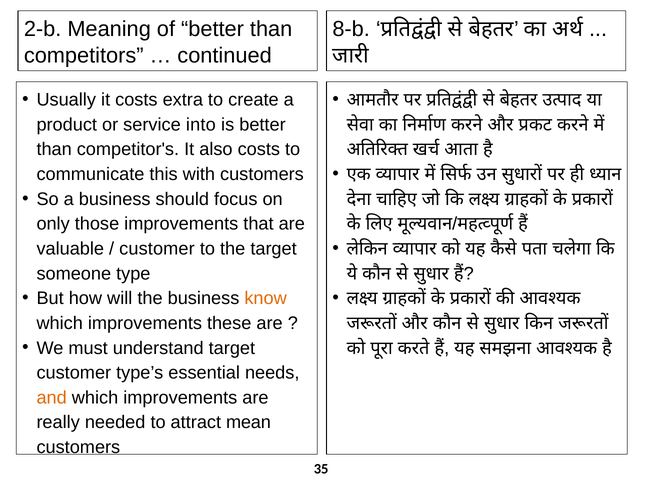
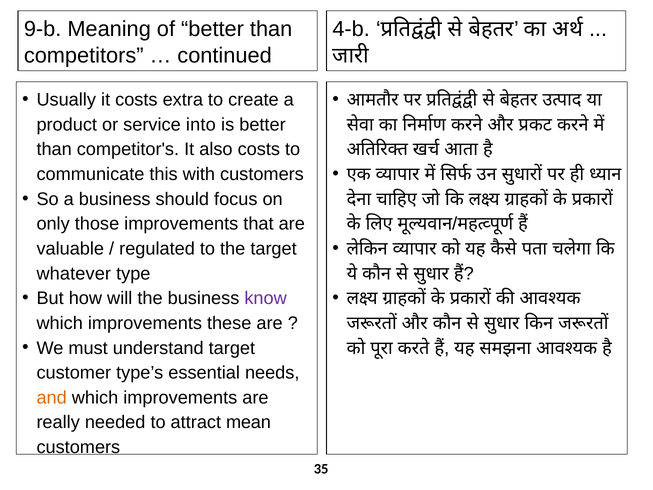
2-b: 2-b -> 9-b
8-b: 8-b -> 4-b
customer at (157, 249): customer -> regulated
someone: someone -> whatever
know colour: orange -> purple
